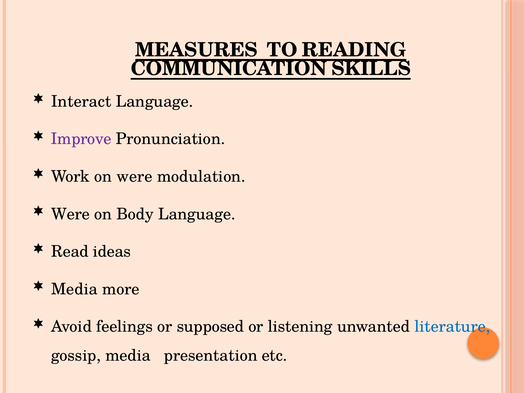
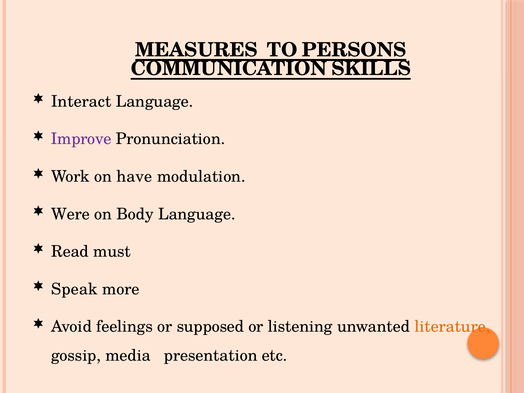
READING: READING -> PERSONS
on were: were -> have
ideas: ideas -> must
Media at (74, 289): Media -> Speak
literature colour: blue -> orange
